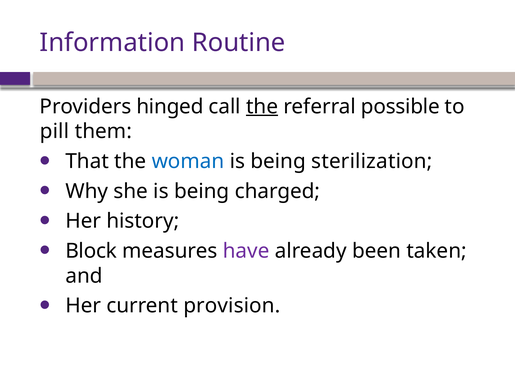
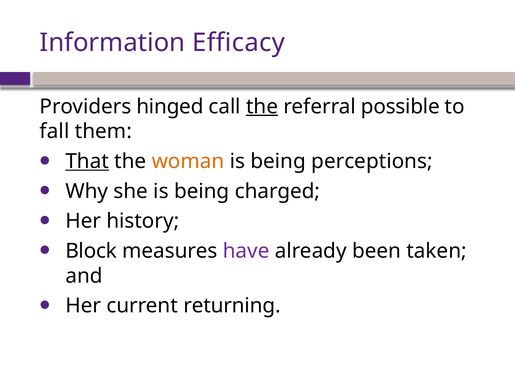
Routine: Routine -> Efficacy
pill: pill -> fall
That underline: none -> present
woman colour: blue -> orange
sterilization: sterilization -> perceptions
provision: provision -> returning
